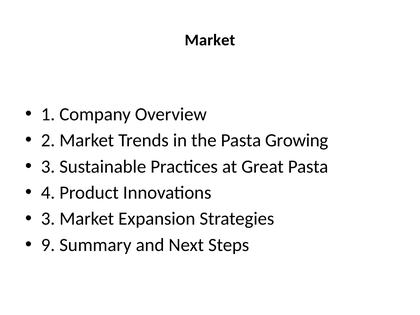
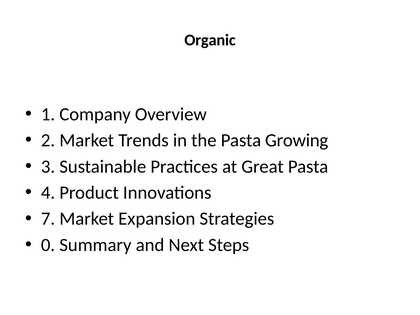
Market at (210, 40): Market -> Organic
3 at (48, 219): 3 -> 7
9: 9 -> 0
